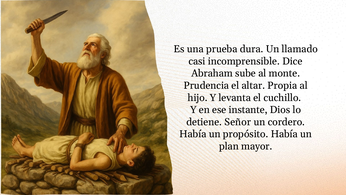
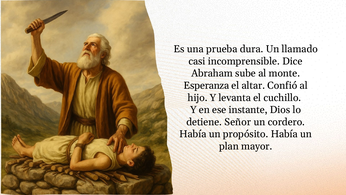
Prudencia: Prudencia -> Esperanza
Propia: Propia -> Confió
